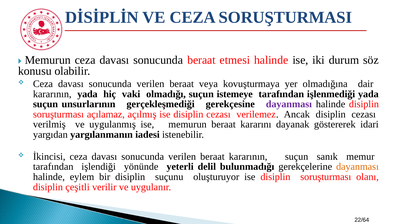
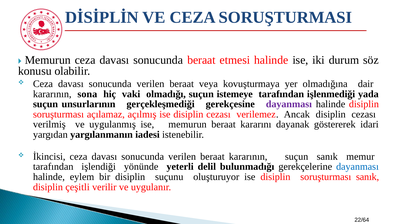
kararının yada: yada -> sona
dayanması at (357, 167) colour: orange -> blue
soruşturması olanı: olanı -> sanık
